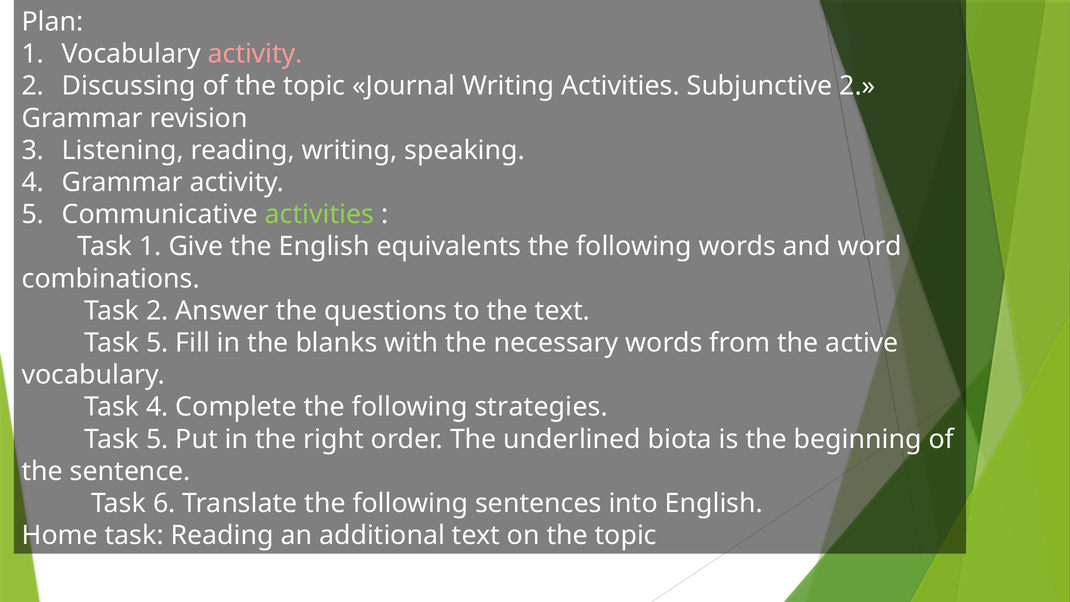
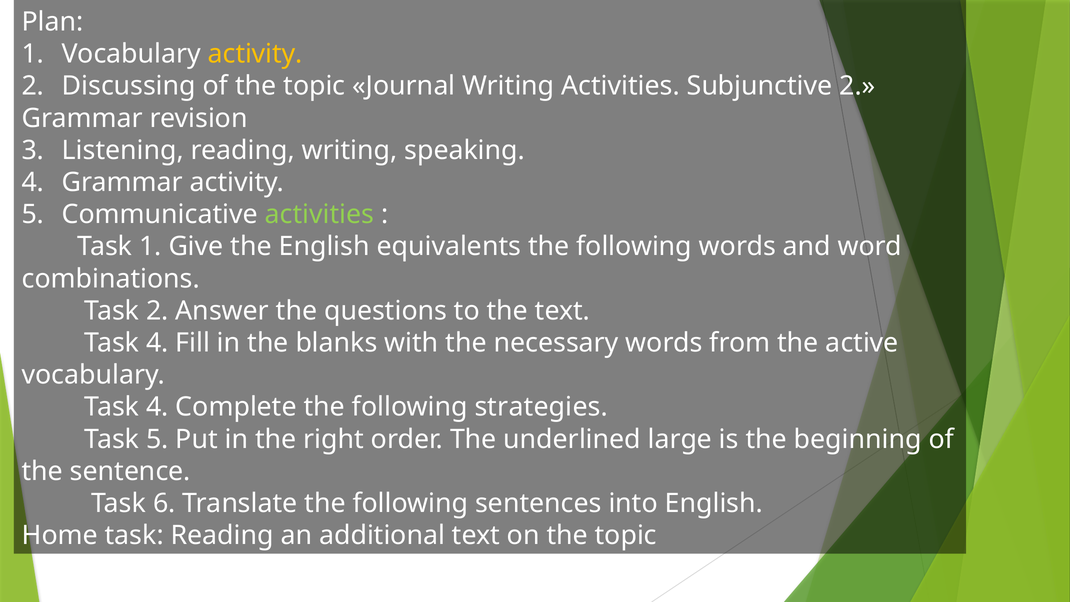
activity at (255, 54) colour: pink -> yellow
5 at (157, 343): 5 -> 4
biota: biota -> large
